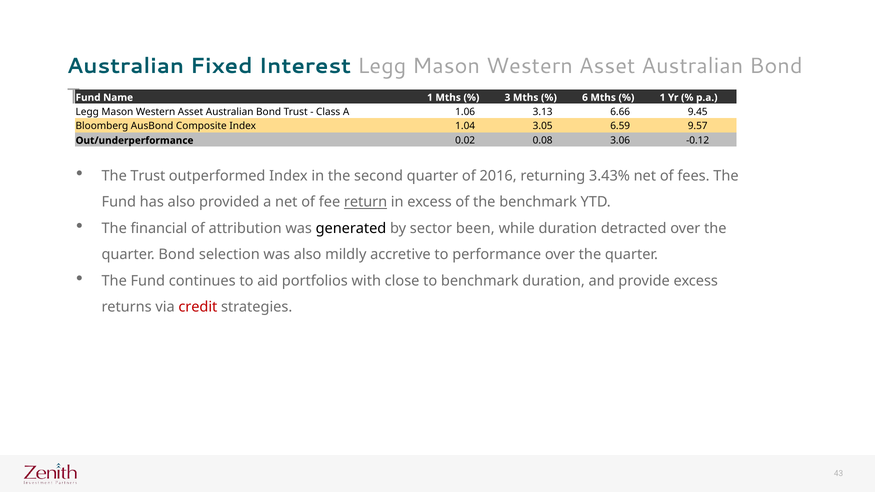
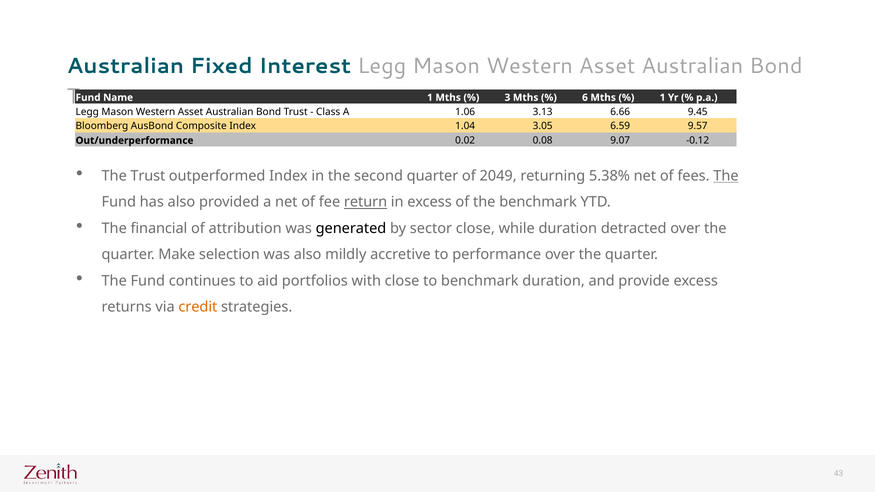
3.06: 3.06 -> 9.07
2016: 2016 -> 2049
3.43%: 3.43% -> 5.38%
The at (726, 176) underline: none -> present
sector been: been -> close
quarter Bond: Bond -> Make
credit colour: red -> orange
